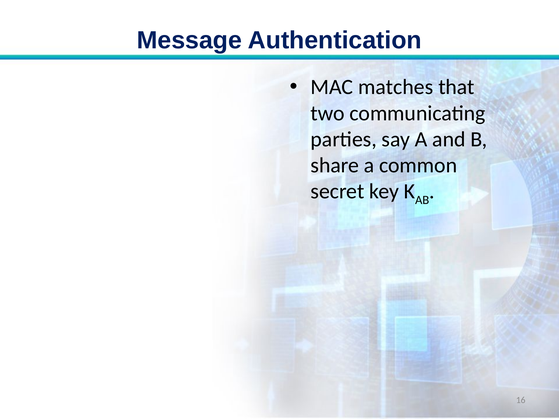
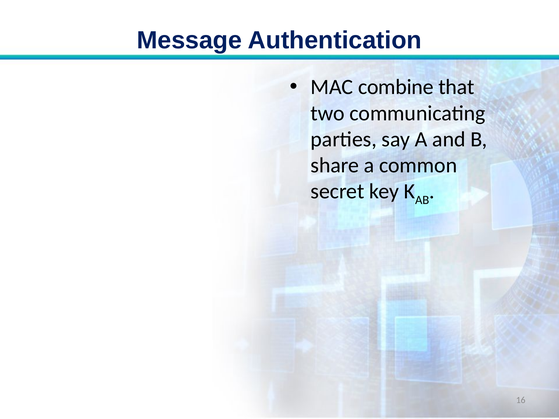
matches: matches -> combine
